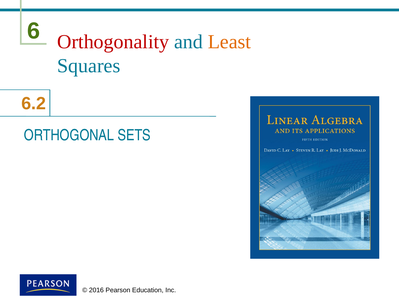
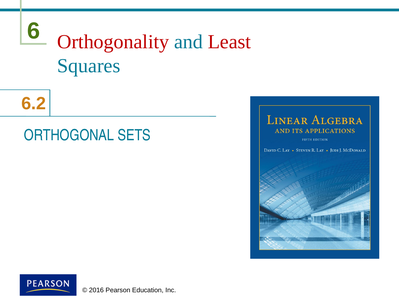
Least colour: orange -> red
